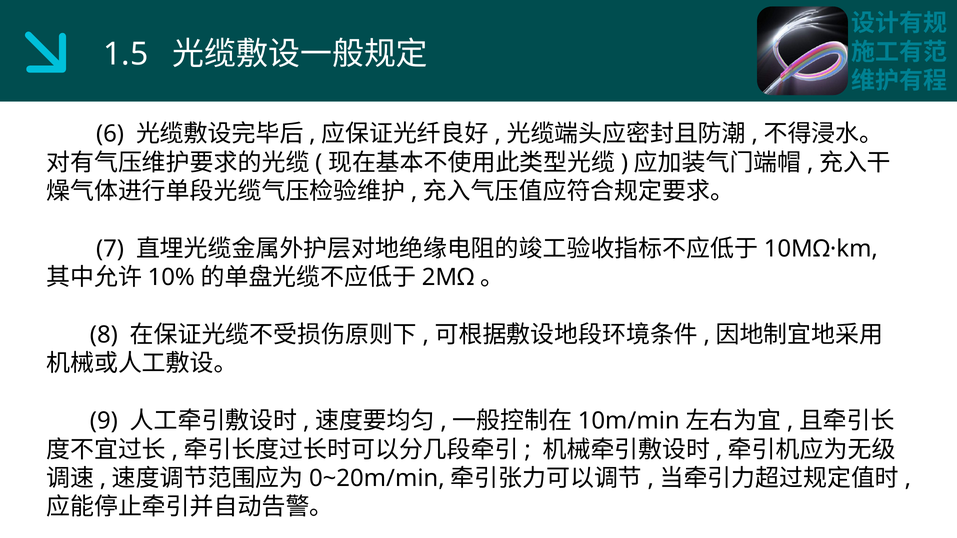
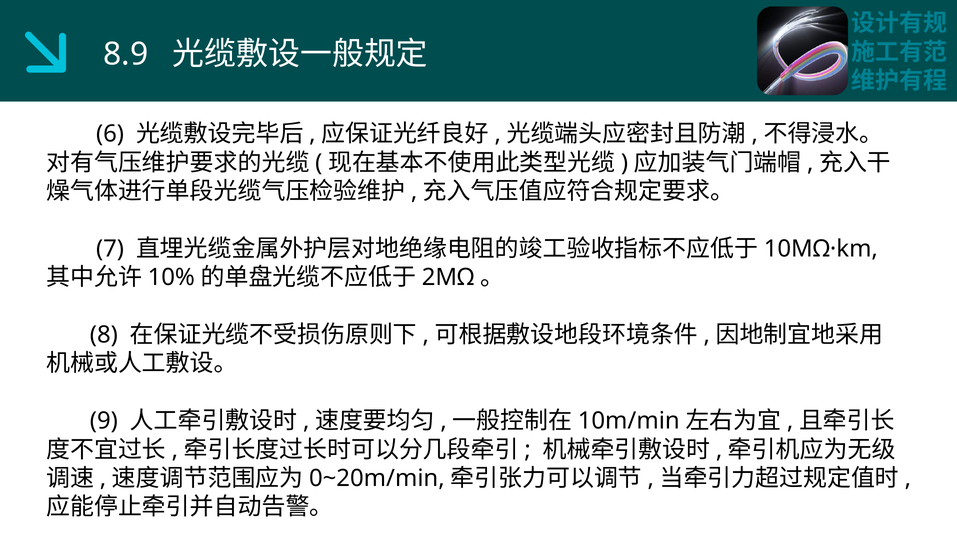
1.5: 1.5 -> 8.9
